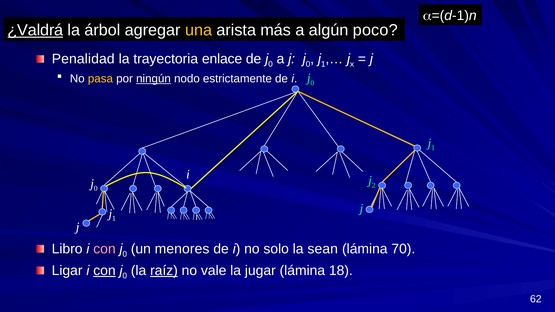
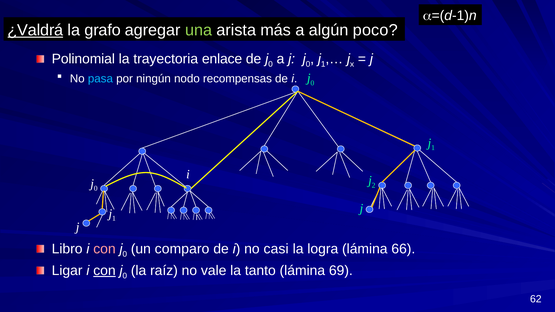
árbol: árbol -> grafo
una colour: yellow -> light green
Penalidad: Penalidad -> Polinomial
pasa colour: yellow -> light blue
ningún underline: present -> none
estrictamente: estrictamente -> recompensas
menores: menores -> comparo
solo: solo -> casi
sean: sean -> logra
70: 70 -> 66
raíz underline: present -> none
jugar: jugar -> tanto
18: 18 -> 69
